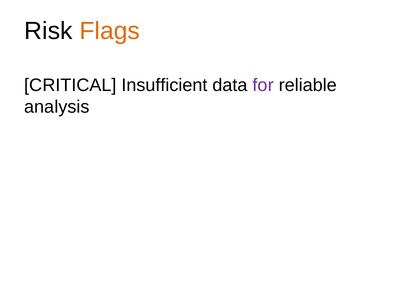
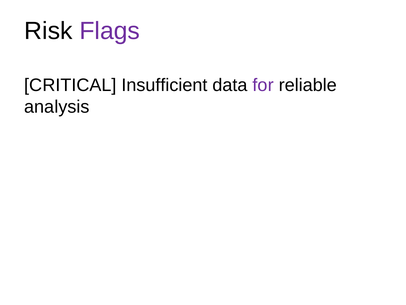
Flags colour: orange -> purple
